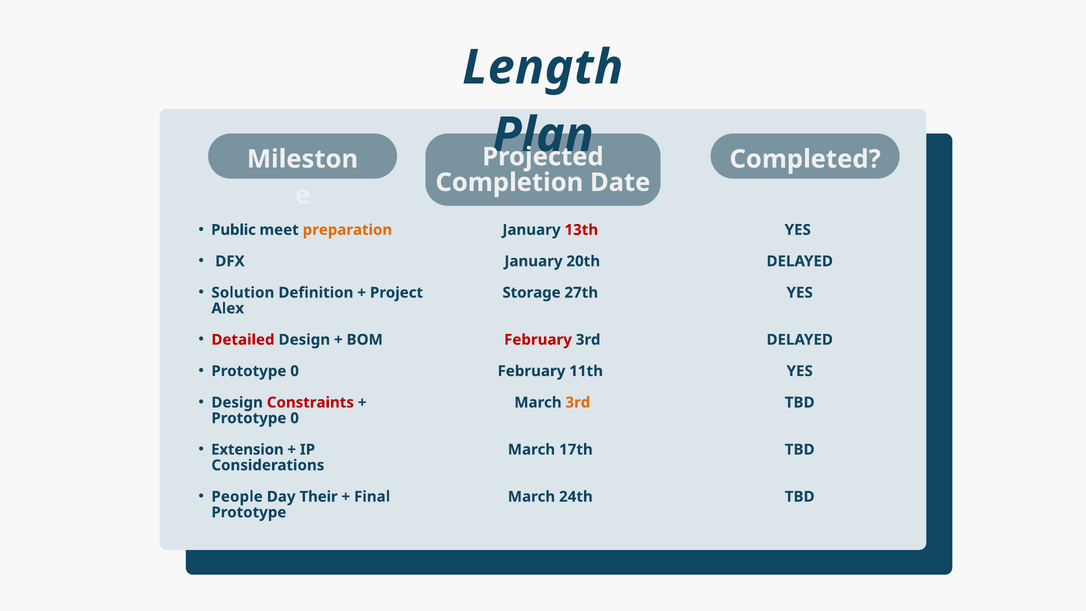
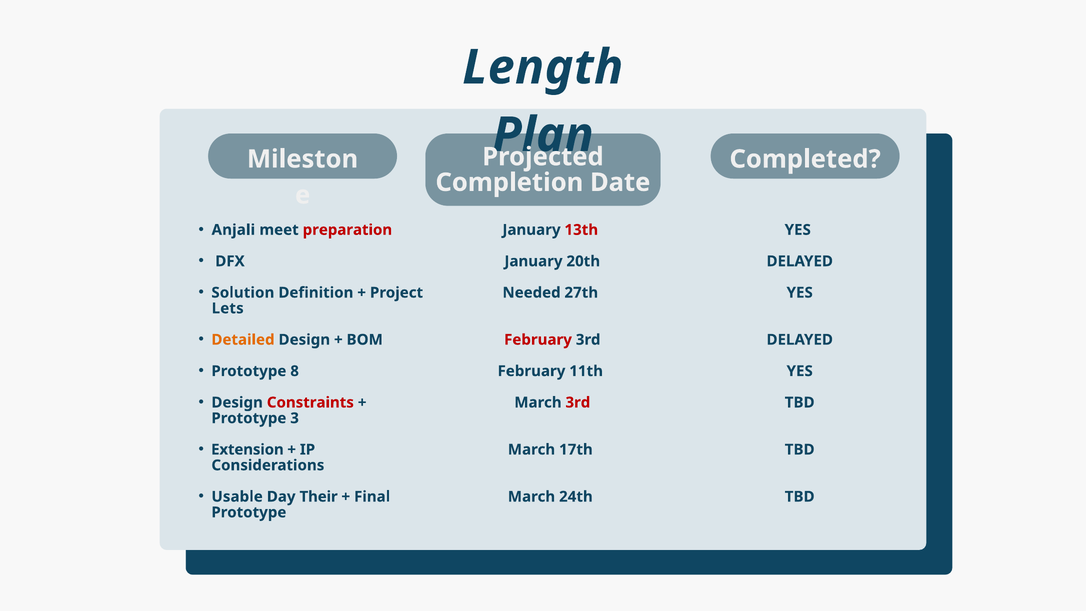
Public: Public -> Anjali
preparation colour: orange -> red
Storage: Storage -> Needed
Alex: Alex -> Lets
Detailed colour: red -> orange
0 at (295, 371): 0 -> 8
3rd at (578, 402) colour: orange -> red
0 at (295, 418): 0 -> 3
People: People -> Usable
